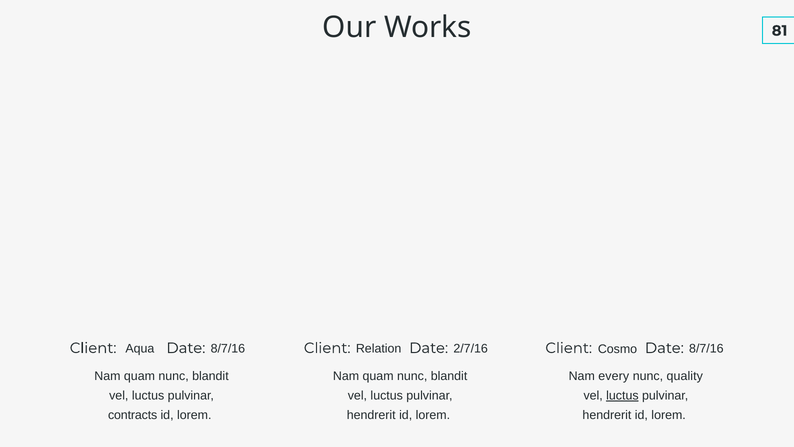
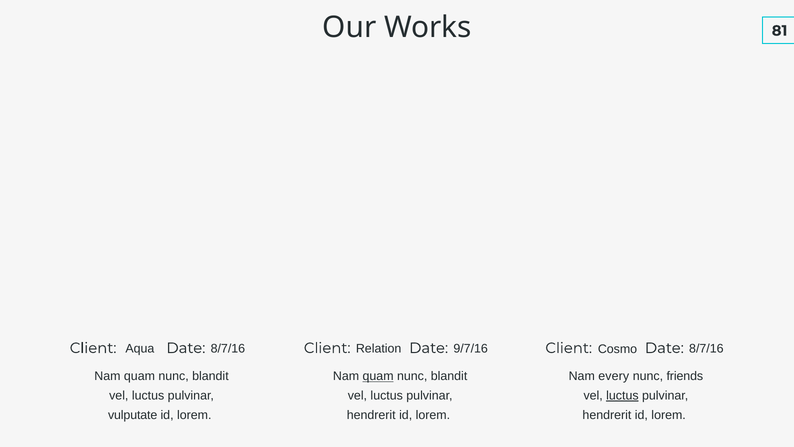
2/7/16: 2/7/16 -> 9/7/16
quam at (378, 376) underline: none -> present
quality: quality -> friends
contracts: contracts -> vulputate
